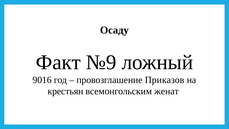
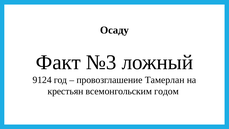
№9: №9 -> №3
9016: 9016 -> 9124
Приказов: Приказов -> Тамерлан
женат: женат -> годом
